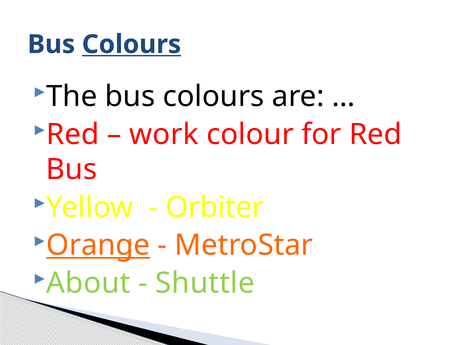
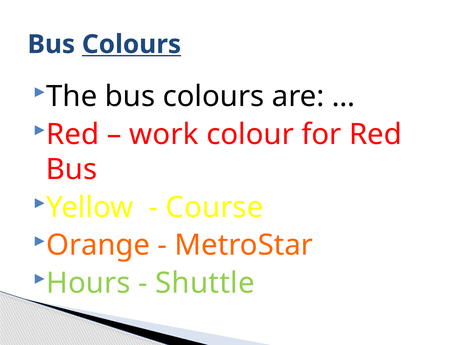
Orbiter: Orbiter -> Course
Orange underline: present -> none
About: About -> Hours
